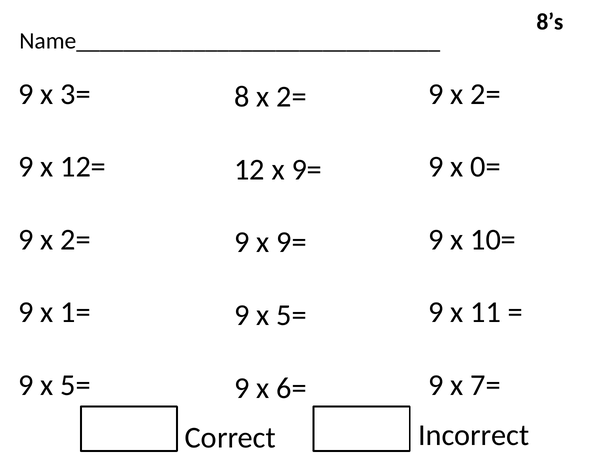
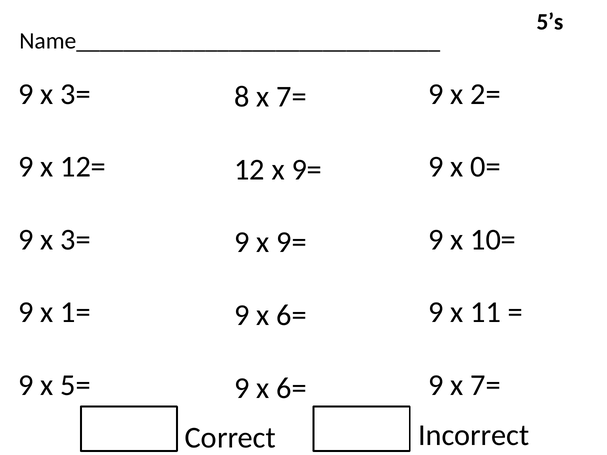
8’s: 8’s -> 5’s
8 x 2=: 2= -> 7=
2= at (75, 240): 2= -> 3=
5= at (291, 315): 5= -> 6=
